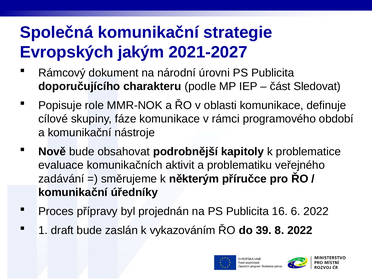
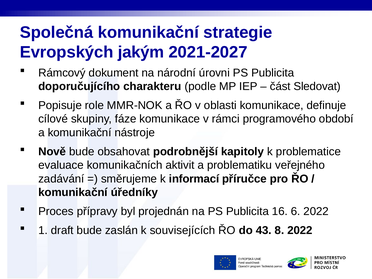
některým: některým -> informací
vykazováním: vykazováním -> souvisejících
39: 39 -> 43
